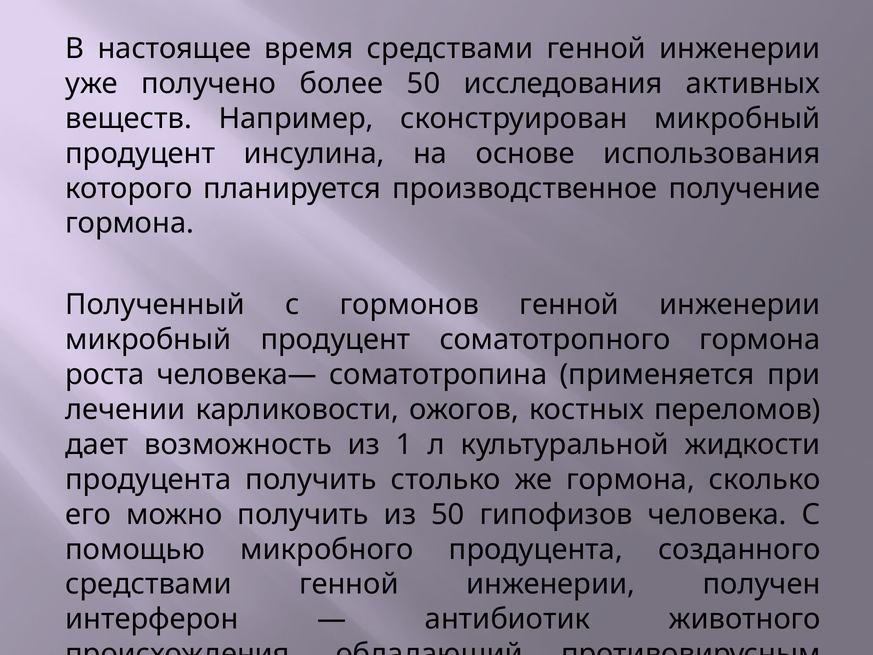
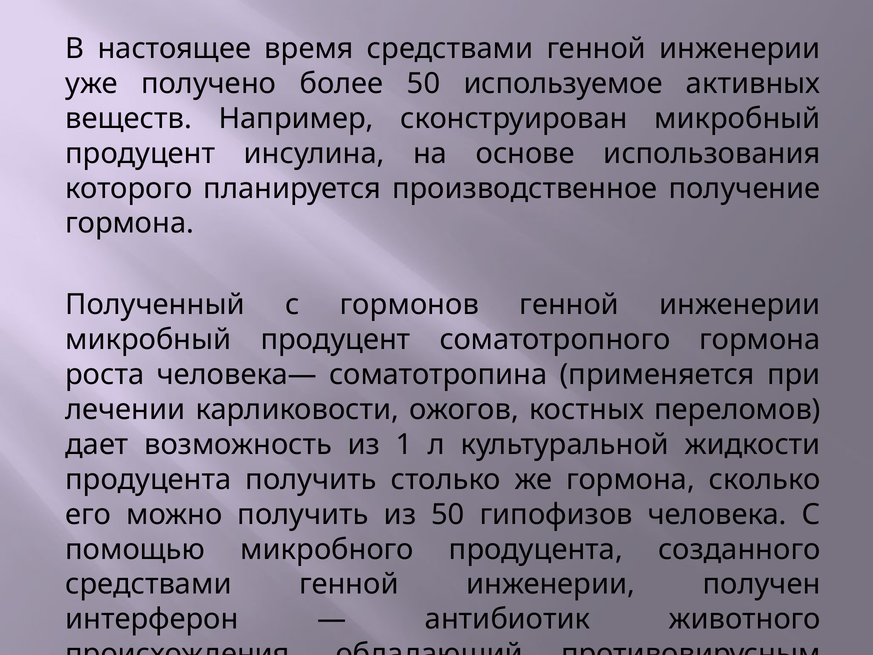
исследования: исследования -> используемое
